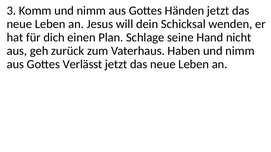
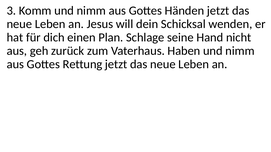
Verlässt: Verlässt -> Rettung
